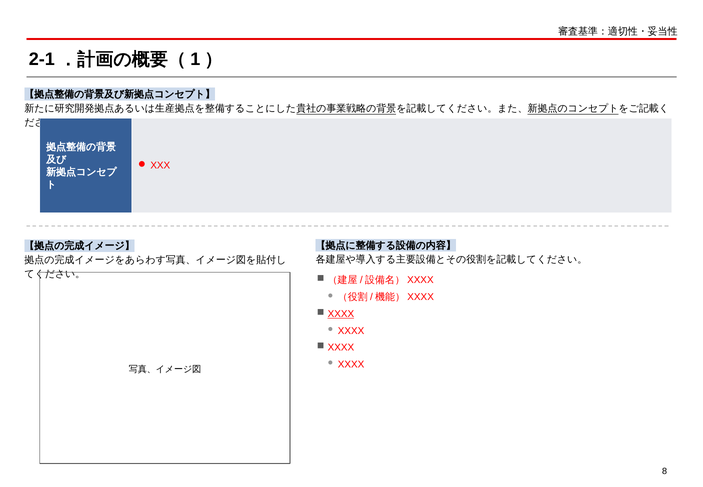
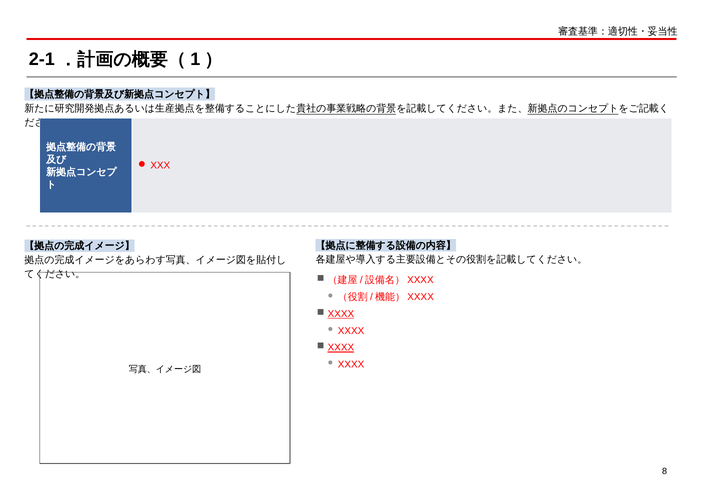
XXXX at (341, 347) underline: none -> present
